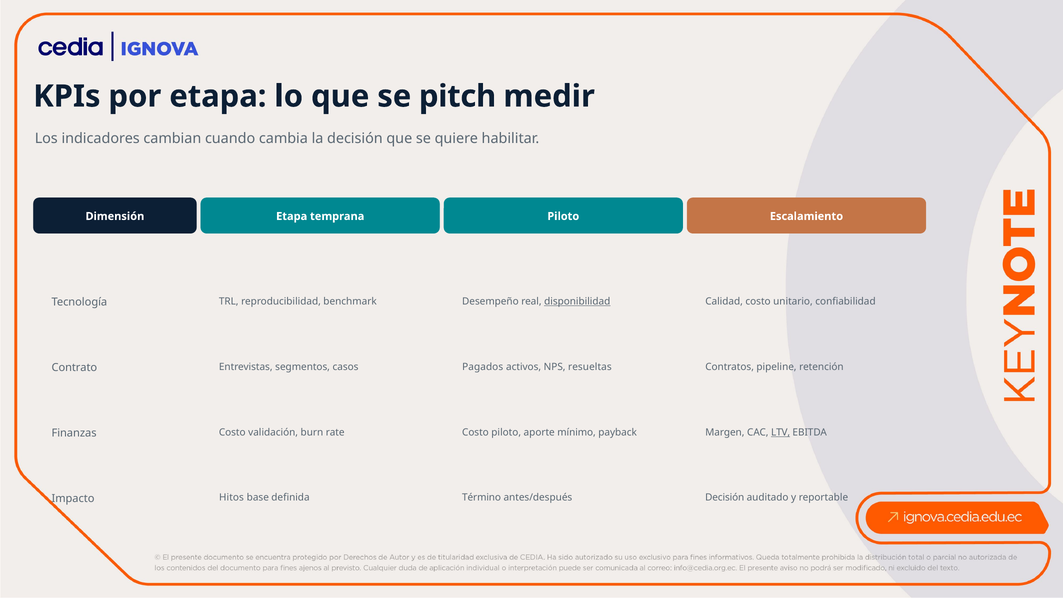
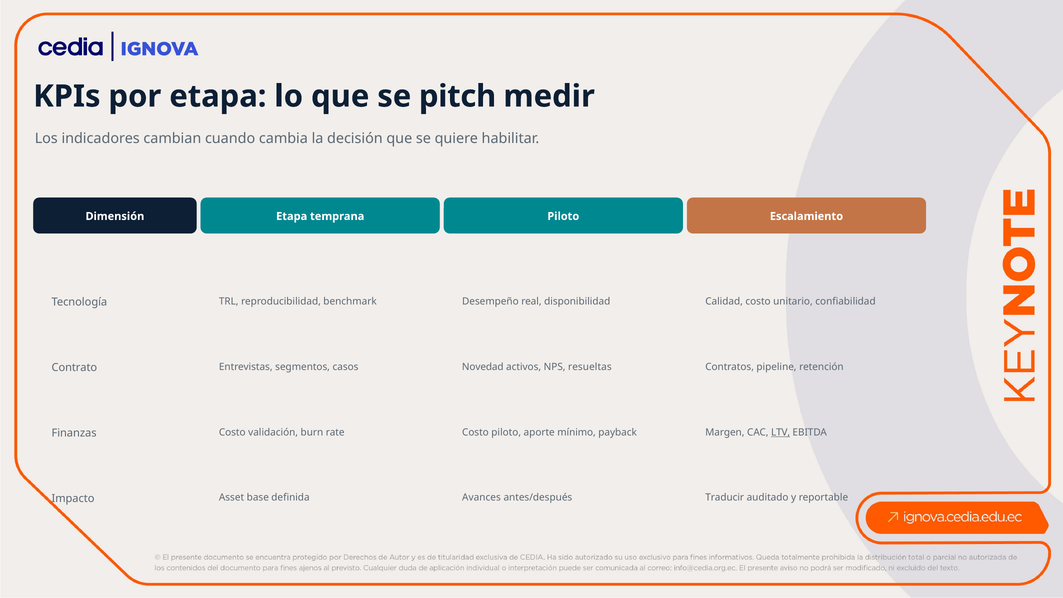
disponibilidad underline: present -> none
Pagados: Pagados -> Novedad
Hitos: Hitos -> Asset
Término: Término -> Avances
antes/después Decisión: Decisión -> Traducir
